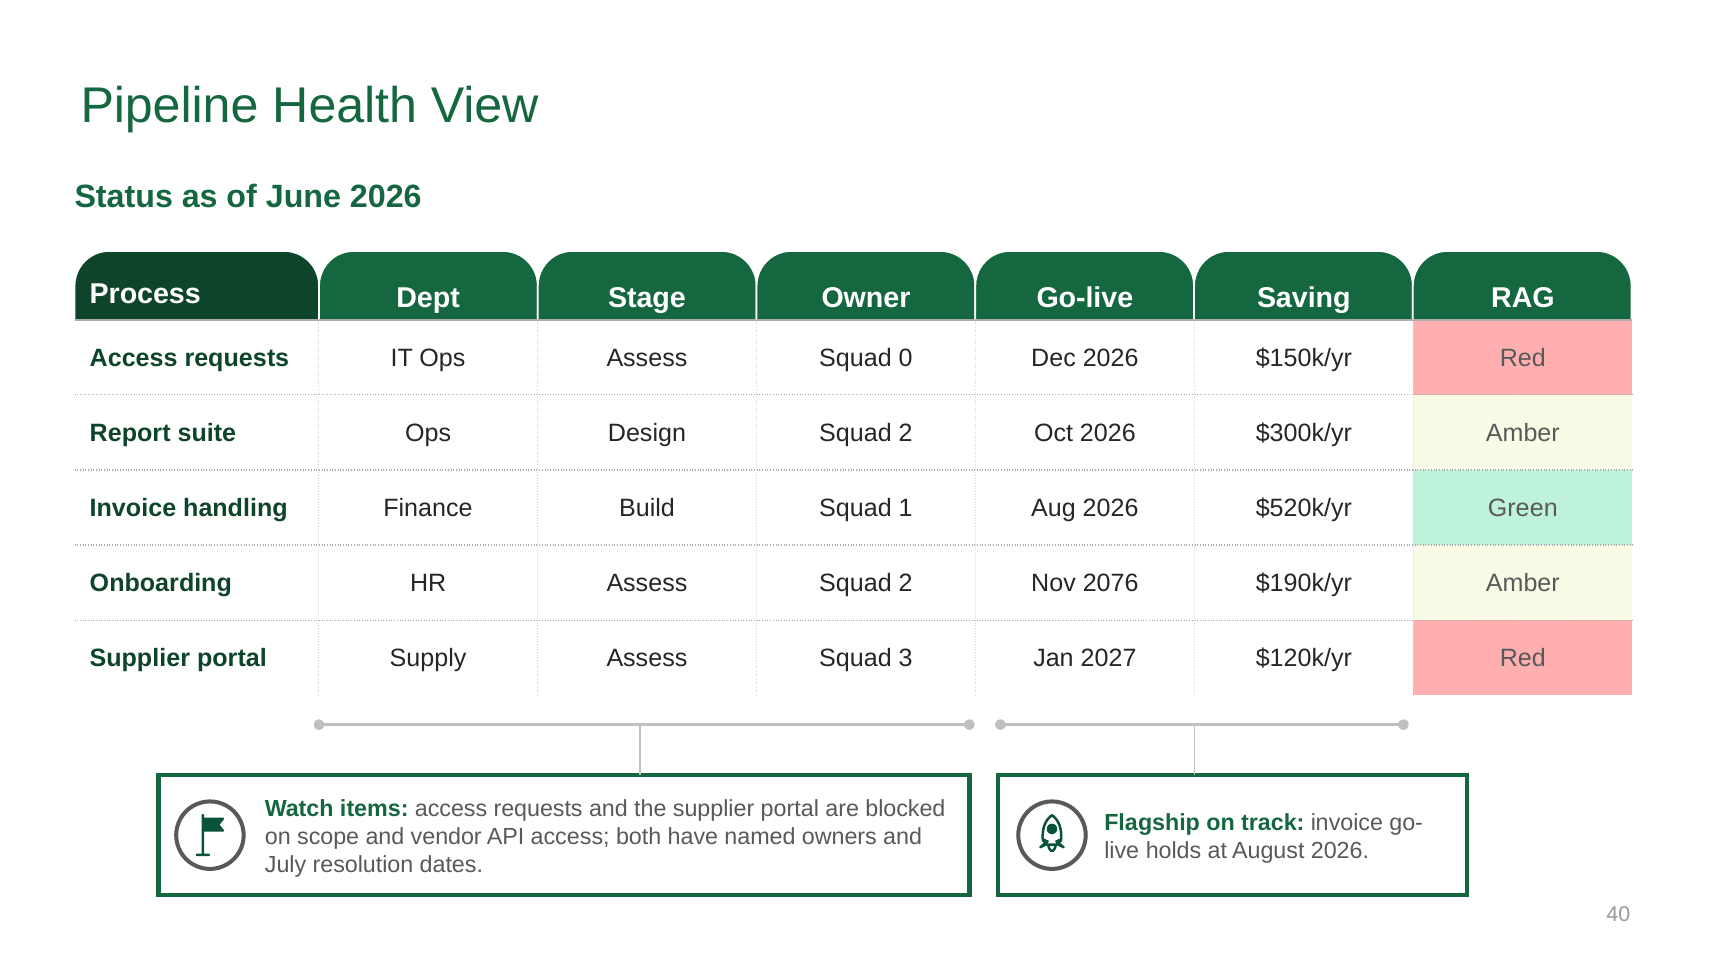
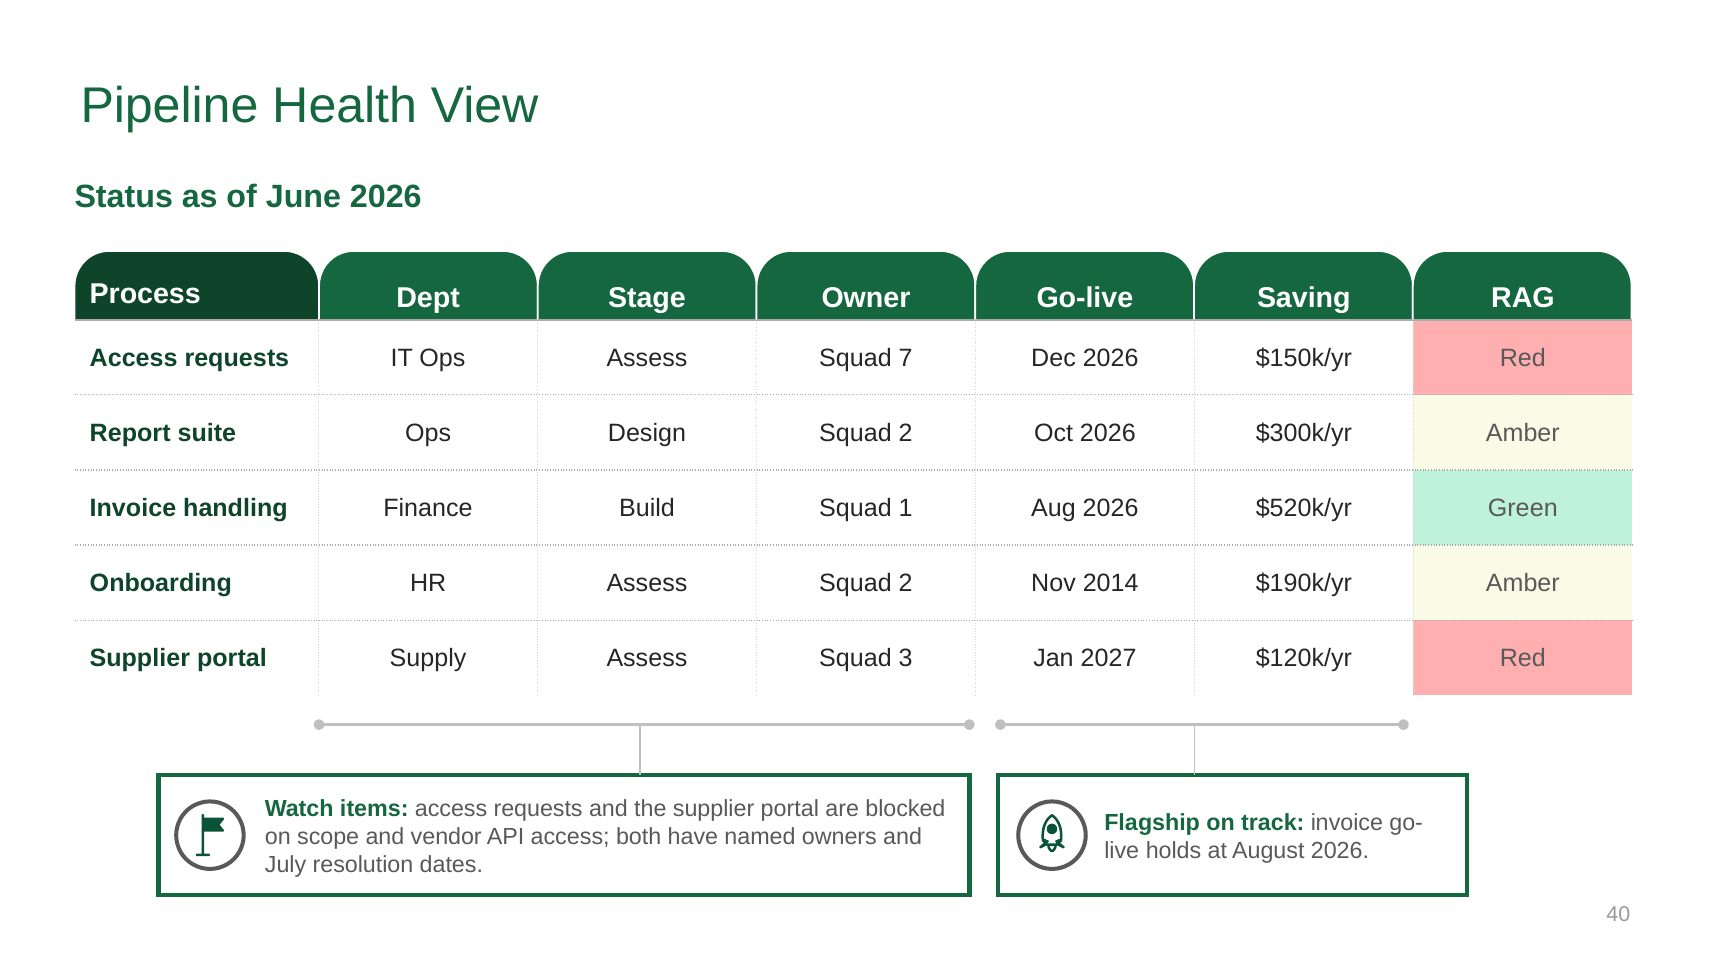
0: 0 -> 7
2076: 2076 -> 2014
